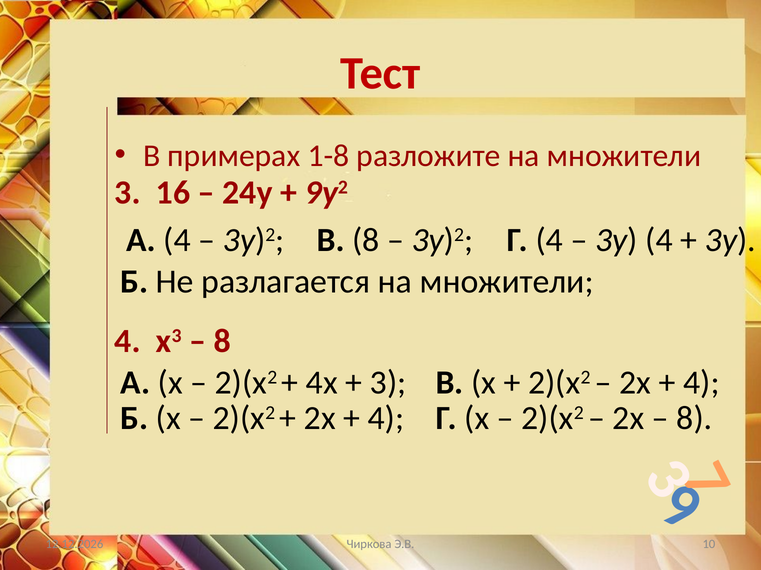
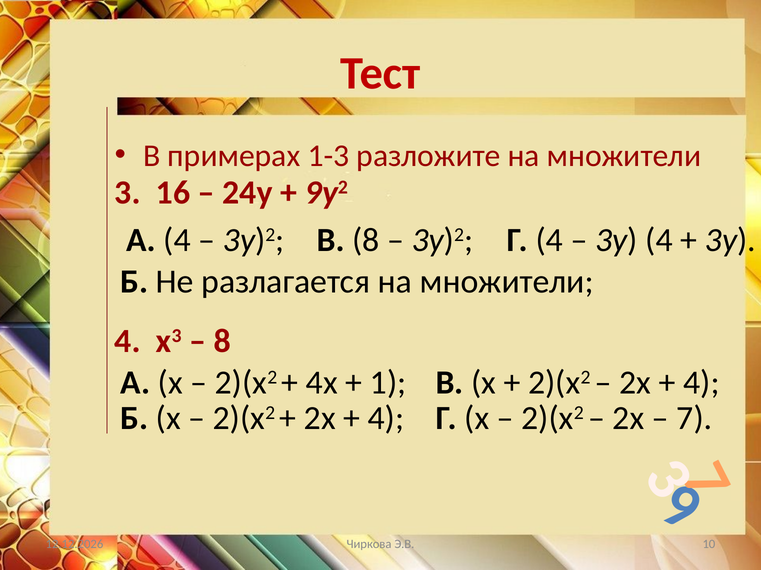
1-8: 1-8 -> 1-3
3 at (388, 383): 3 -> 1
8 at (694, 419): 8 -> 7
